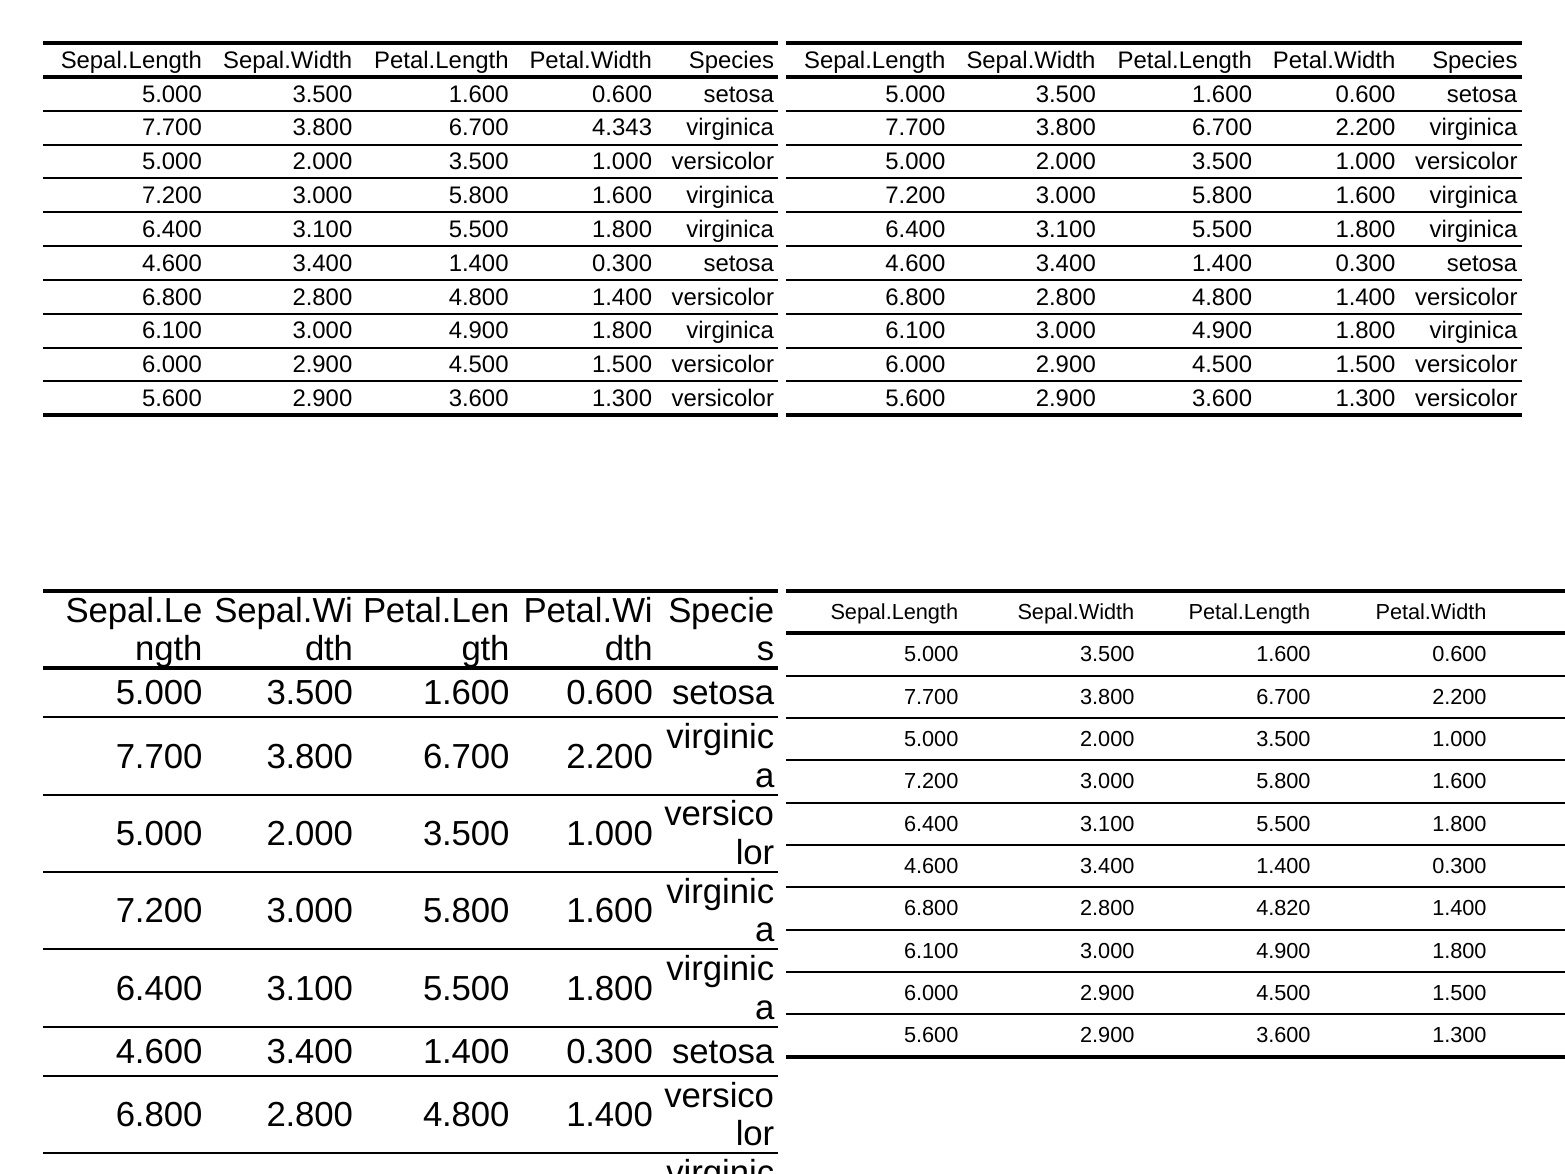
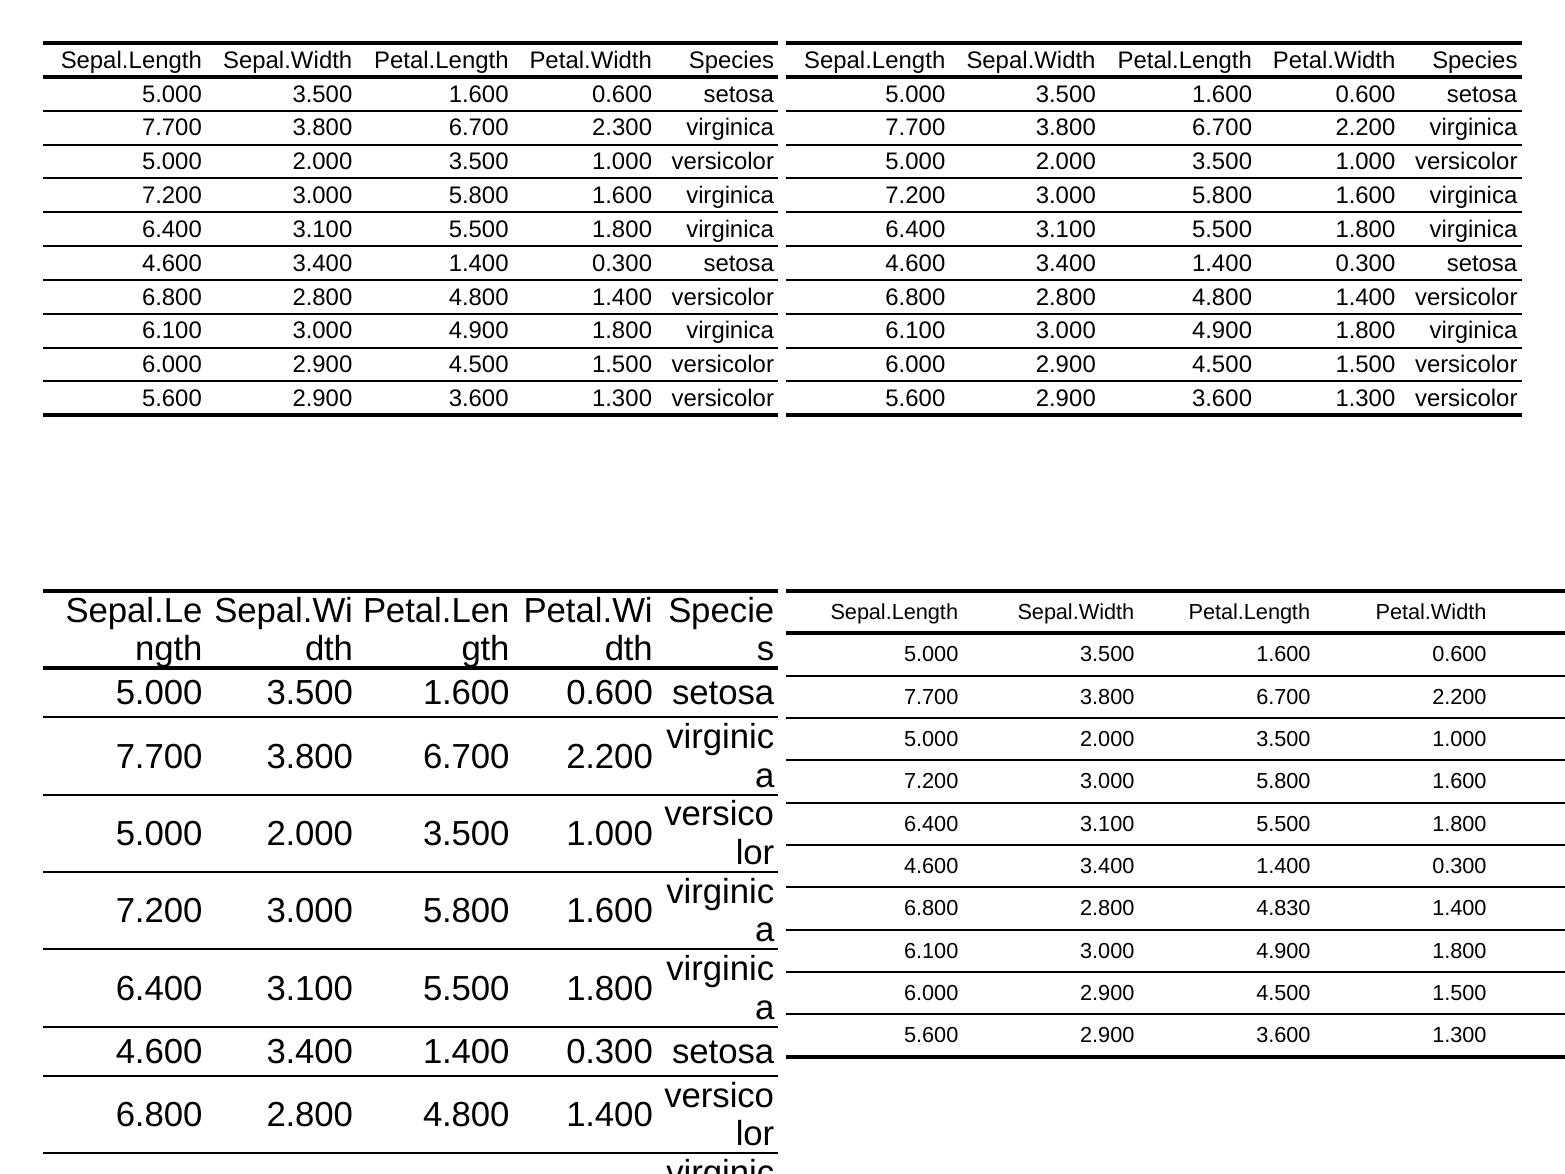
4.343: 4.343 -> 2.300
4.820: 4.820 -> 4.830
